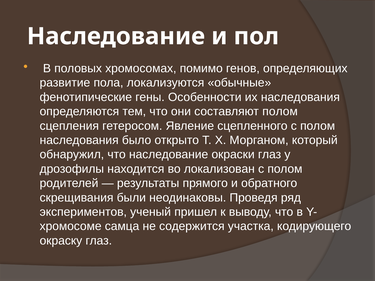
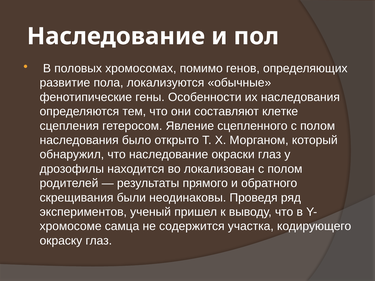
составляют полом: полом -> клетке
